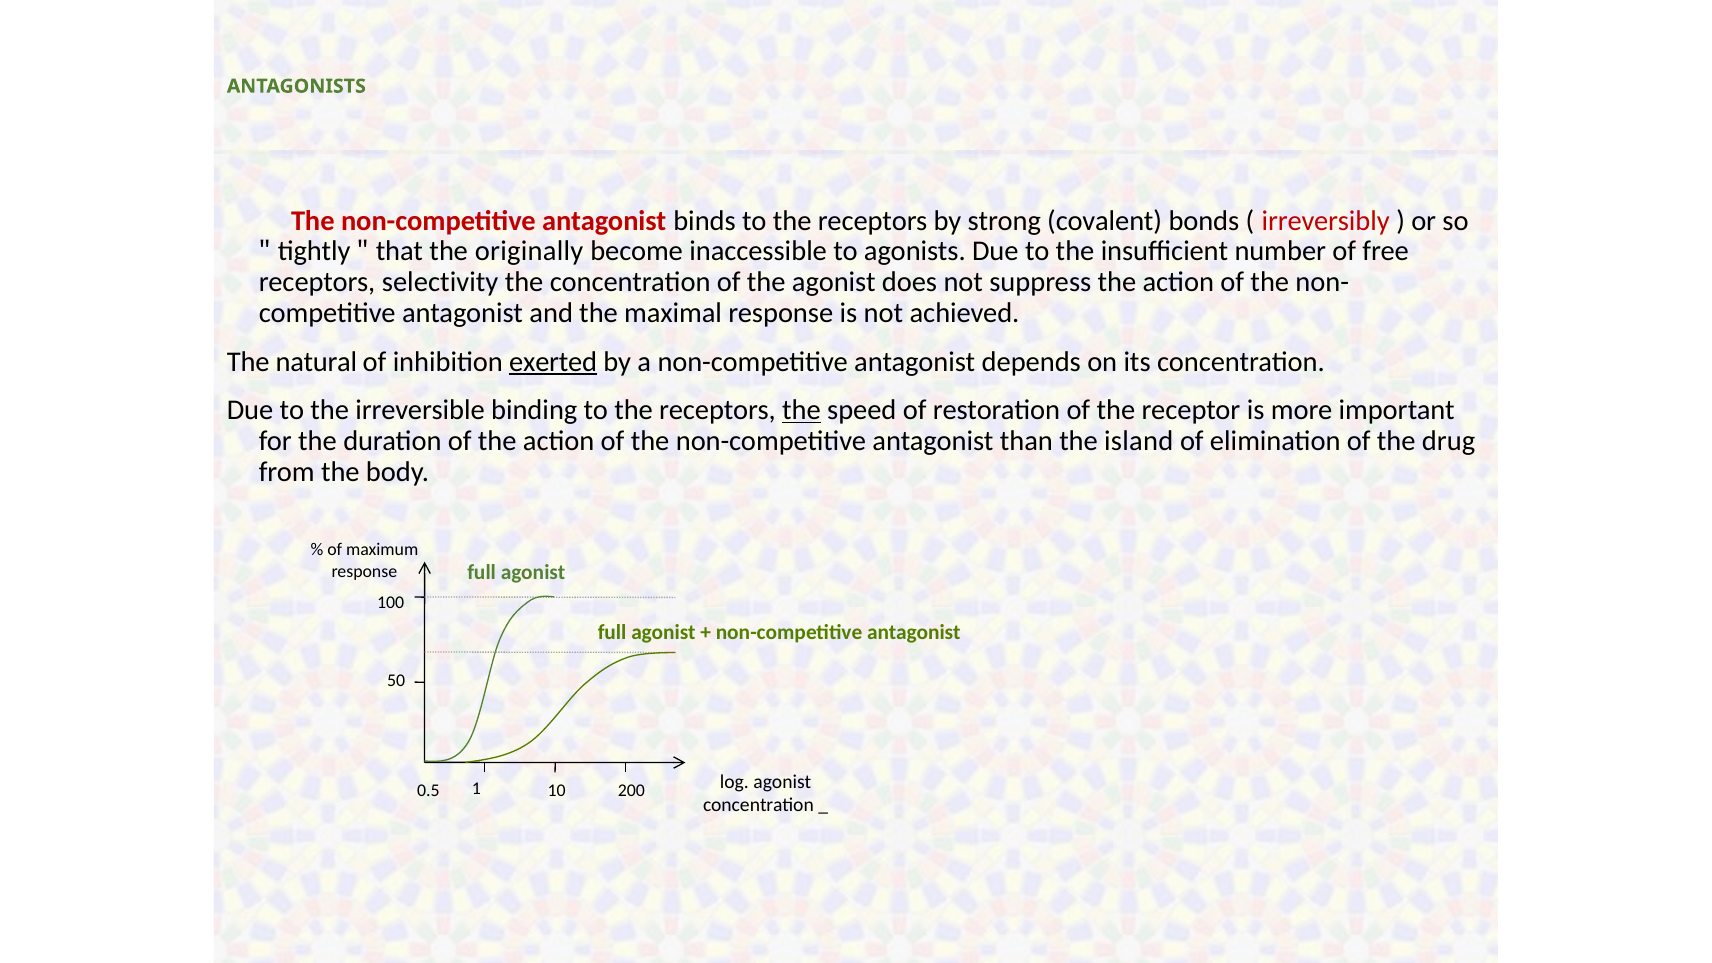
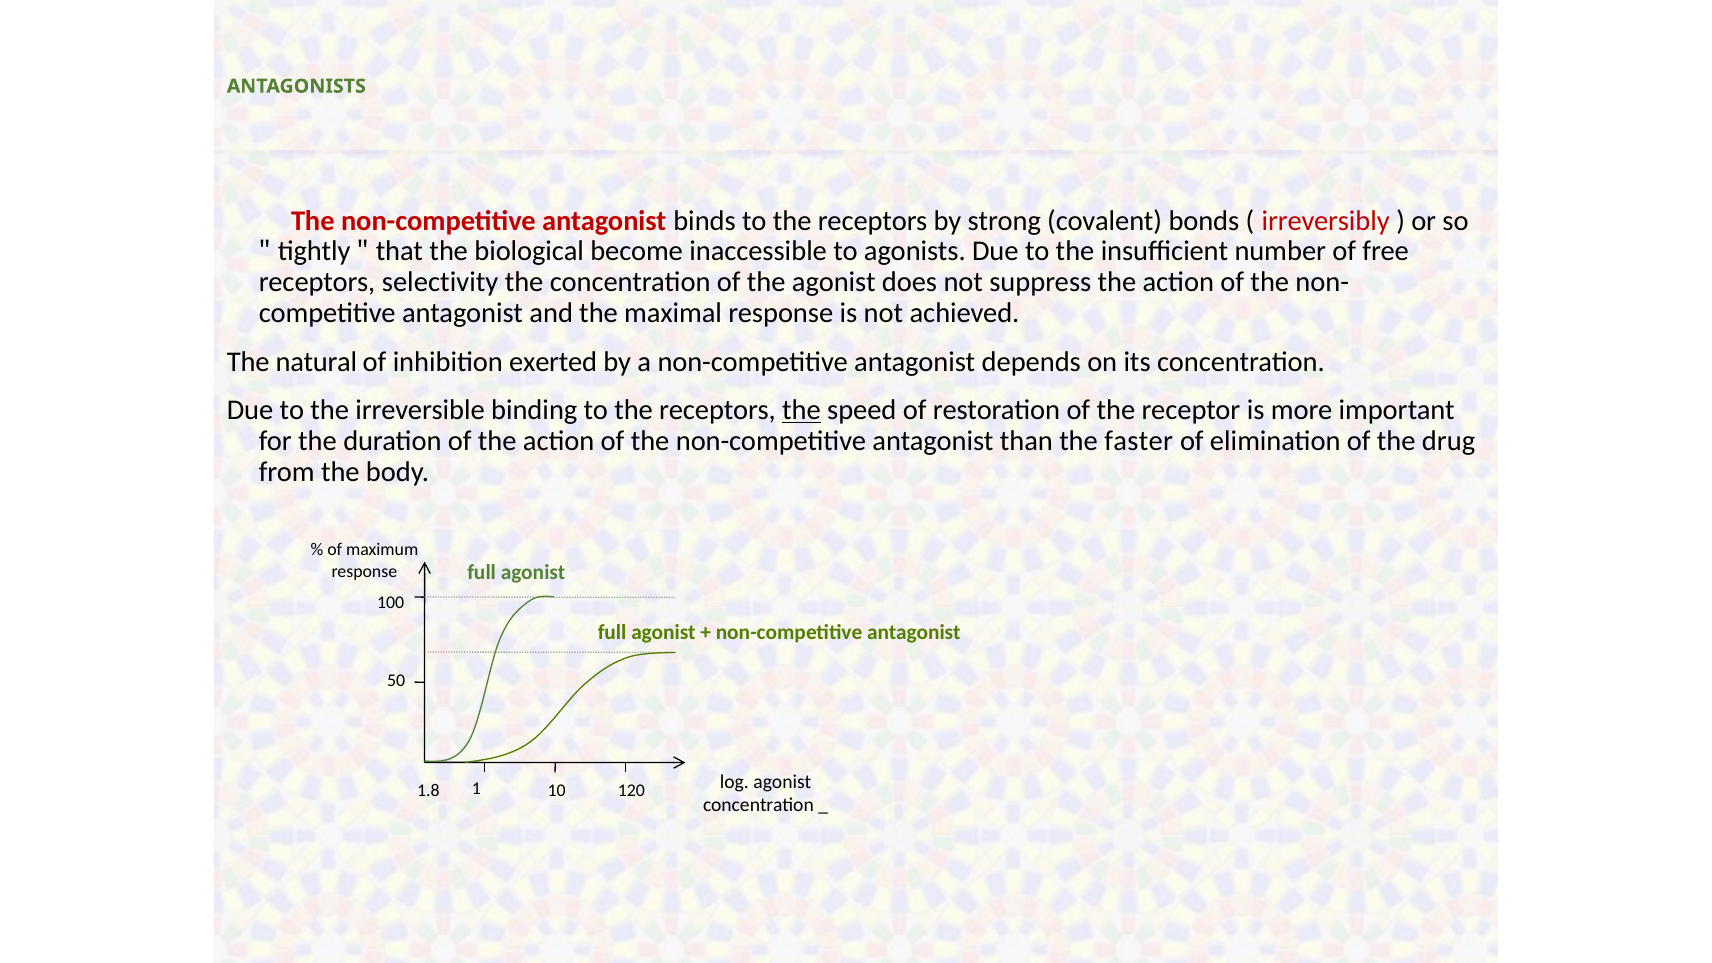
originally: originally -> biological
exerted underline: present -> none
island: island -> faster
200: 200 -> 120
0.5: 0.5 -> 1.8
